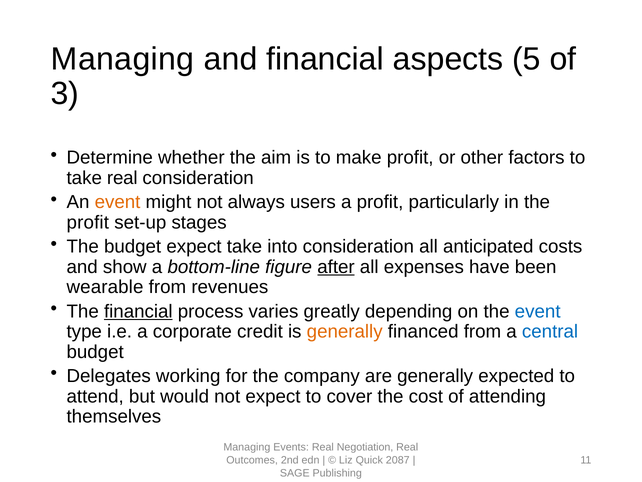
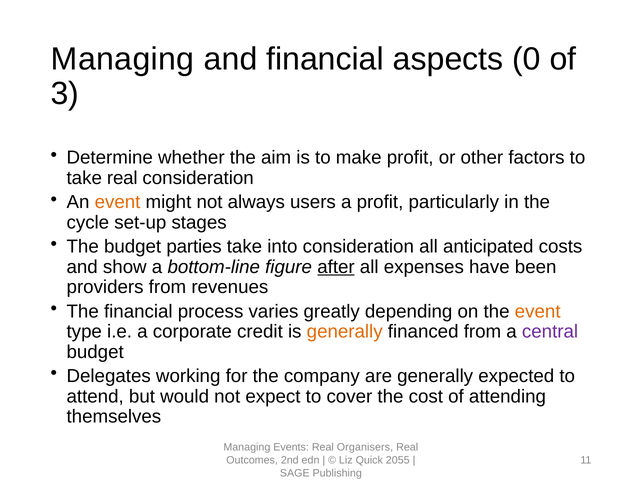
5: 5 -> 0
profit at (88, 222): profit -> cycle
budget expect: expect -> parties
wearable: wearable -> providers
financial at (138, 311) underline: present -> none
event at (538, 311) colour: blue -> orange
central colour: blue -> purple
Negotiation: Negotiation -> Organisers
2087: 2087 -> 2055
